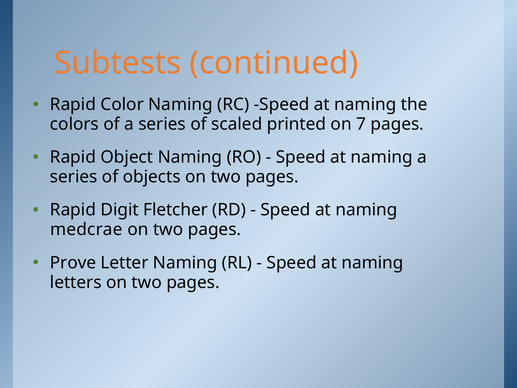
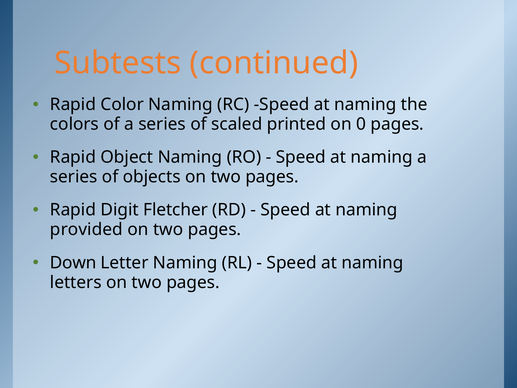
7: 7 -> 0
medcrae: medcrae -> provided
Prove: Prove -> Down
